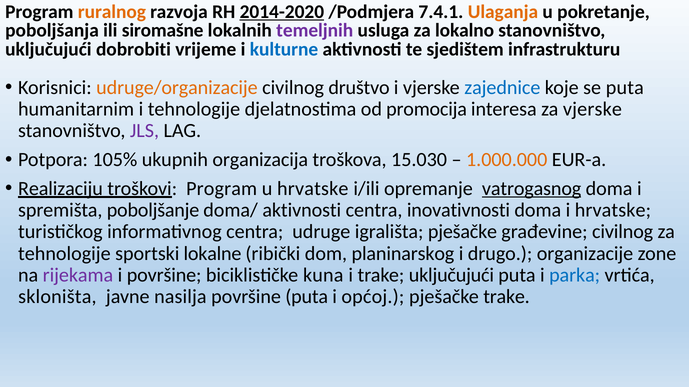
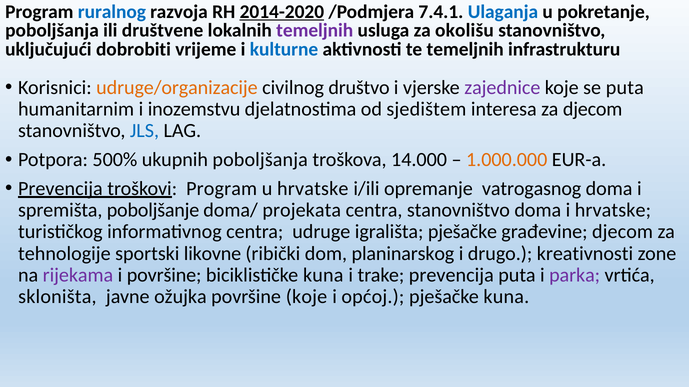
ruralnog colour: orange -> blue
Ulaganja colour: orange -> blue
siromašne: siromašne -> društvene
lokalno: lokalno -> okolišu
te sjedištem: sjedištem -> temeljnih
zajednice colour: blue -> purple
i tehnologije: tehnologije -> inozemstvu
promocija: promocija -> sjedištem
za vjerske: vjerske -> djecom
JLS colour: purple -> blue
105%: 105% -> 500%
ukupnih organizacija: organizacija -> poboljšanja
15.030: 15.030 -> 14.000
Realizaciju at (60, 189): Realizaciju -> Prevencija
vatrogasnog underline: present -> none
doma/ aktivnosti: aktivnosti -> projekata
centra inovativnosti: inovativnosti -> stanovništvo
građevine civilnog: civilnog -> djecom
lokalne: lokalne -> likovne
organizacije: organizacije -> kreativnosti
trake uključujući: uključujući -> prevencija
parka colour: blue -> purple
nasilja: nasilja -> ožujka
površine puta: puta -> koje
pješačke trake: trake -> kuna
